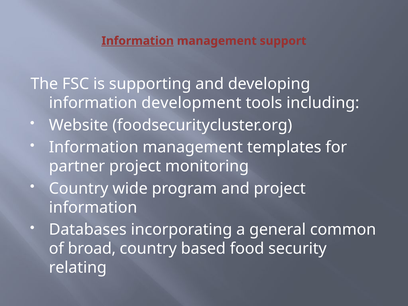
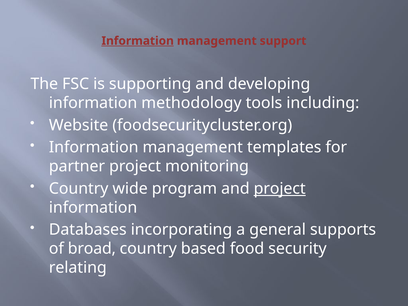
development: development -> methodology
project at (280, 189) underline: none -> present
common: common -> supports
